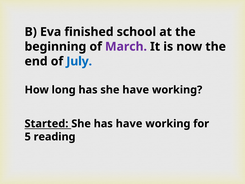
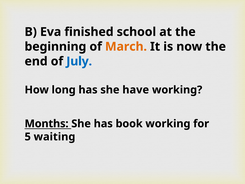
March colour: purple -> orange
Started: Started -> Months
has have: have -> book
reading: reading -> waiting
